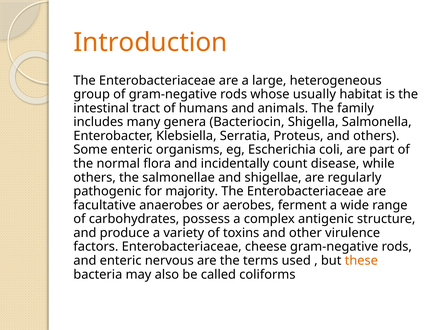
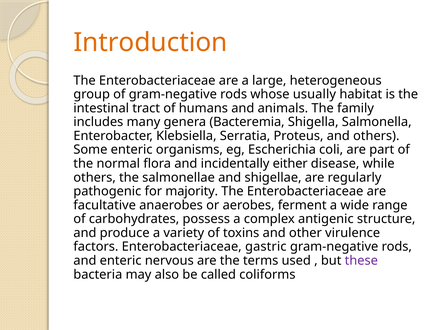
Bacteriocin: Bacteriocin -> Bacteremia
count: count -> either
cheese: cheese -> gastric
these colour: orange -> purple
